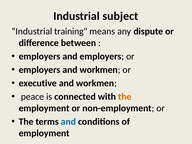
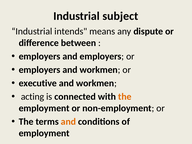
training: training -> intends
peace: peace -> acting
and at (68, 122) colour: blue -> orange
